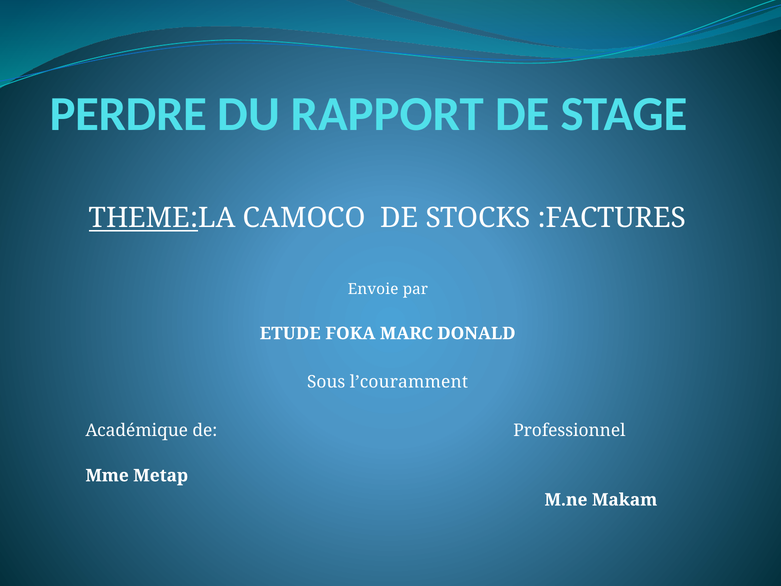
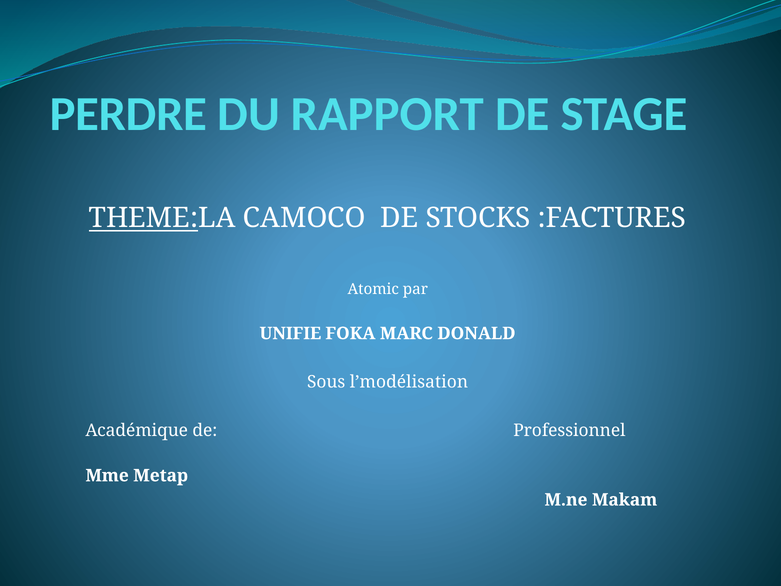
Envoie: Envoie -> Atomic
ETUDE: ETUDE -> UNIFIE
l’couramment: l’couramment -> l’modélisation
